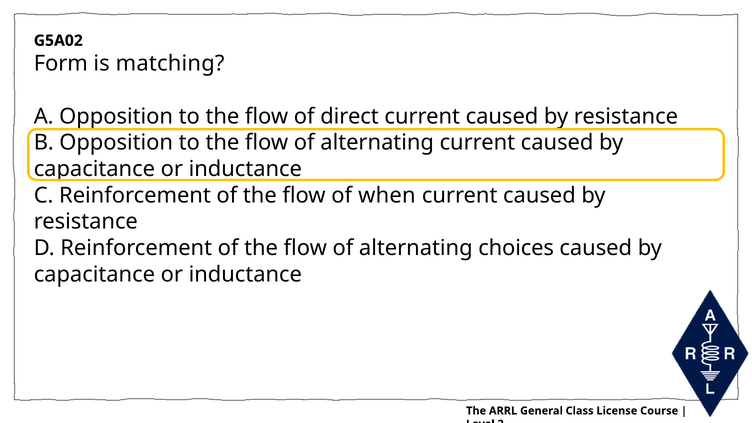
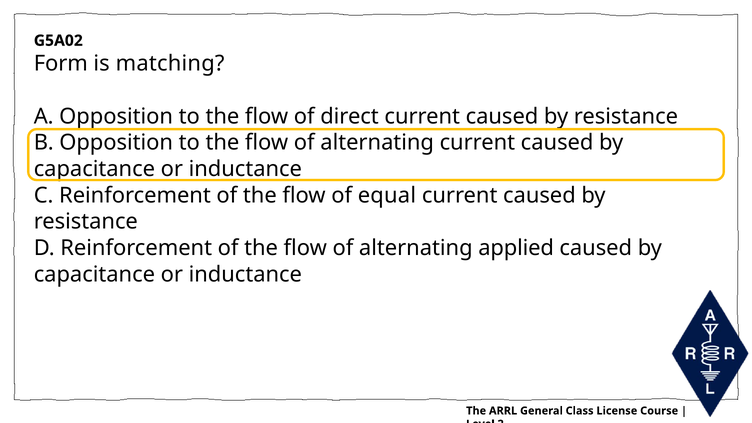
when: when -> equal
choices: choices -> applied
